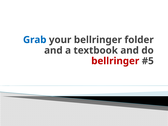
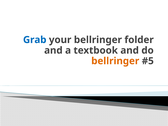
bellringer at (115, 61) colour: red -> orange
